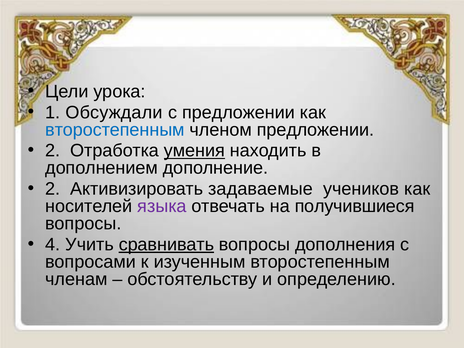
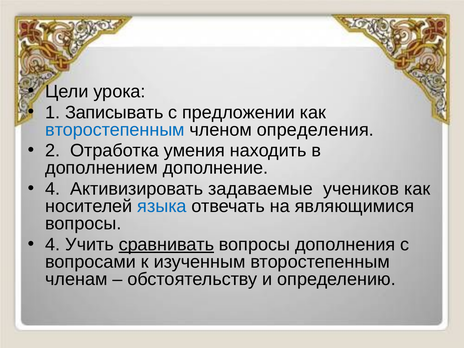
Обсуждали: Обсуждали -> Записывать
членом предложении: предложении -> определения
умения underline: present -> none
2 at (53, 189): 2 -> 4
языка colour: purple -> blue
получившиеся: получившиеся -> являющимися
